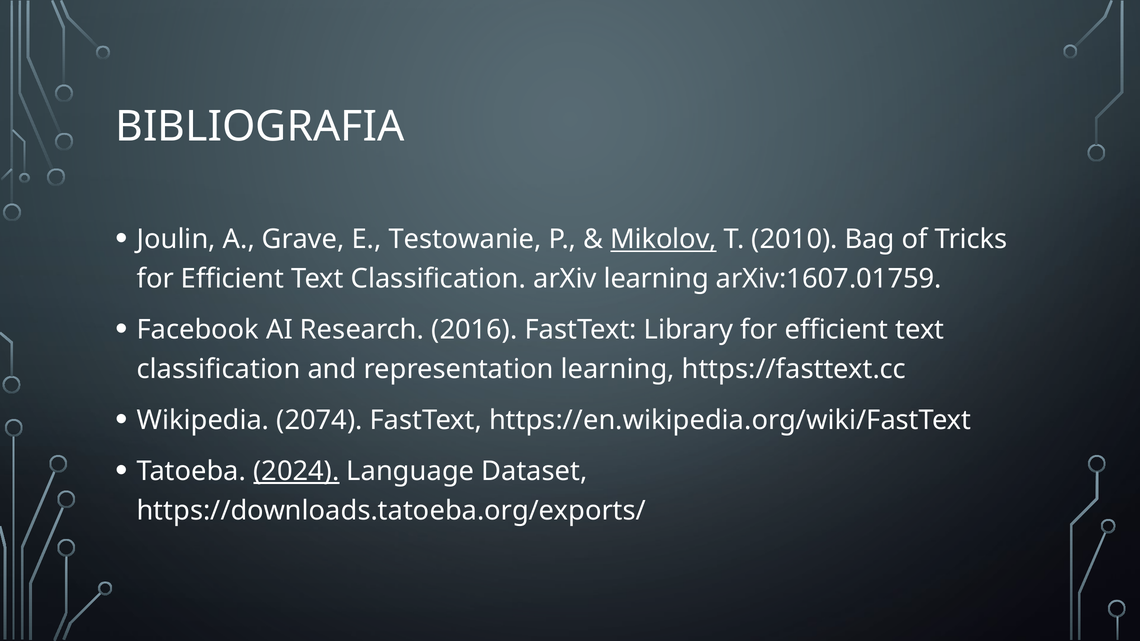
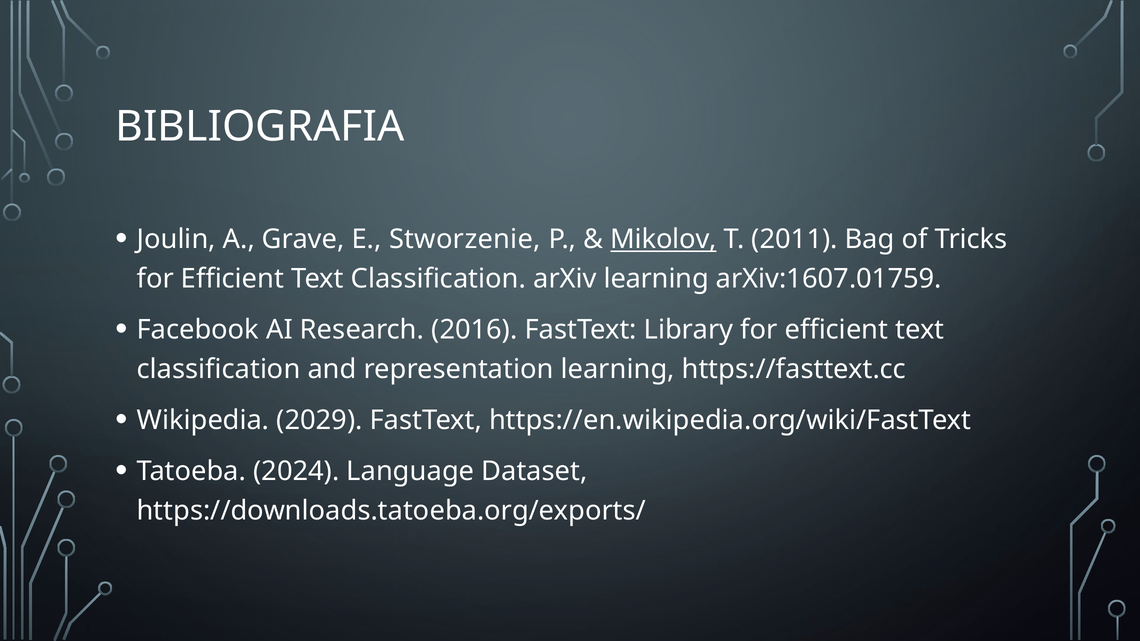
Testowanie: Testowanie -> Stworzenie
2010: 2010 -> 2011
2074: 2074 -> 2029
2024 underline: present -> none
